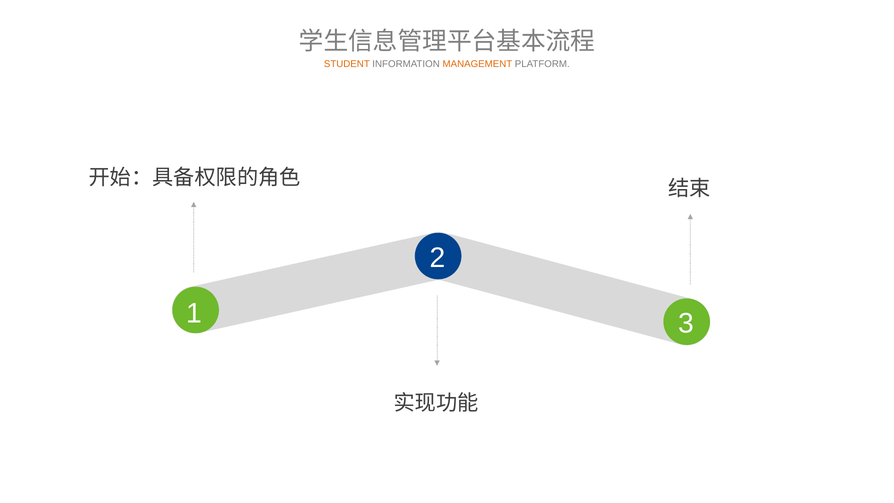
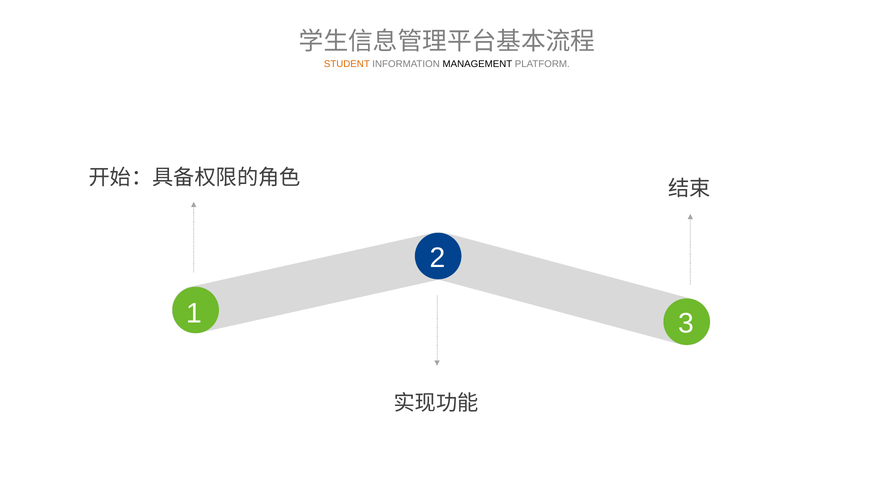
MANAGEMENT colour: orange -> black
